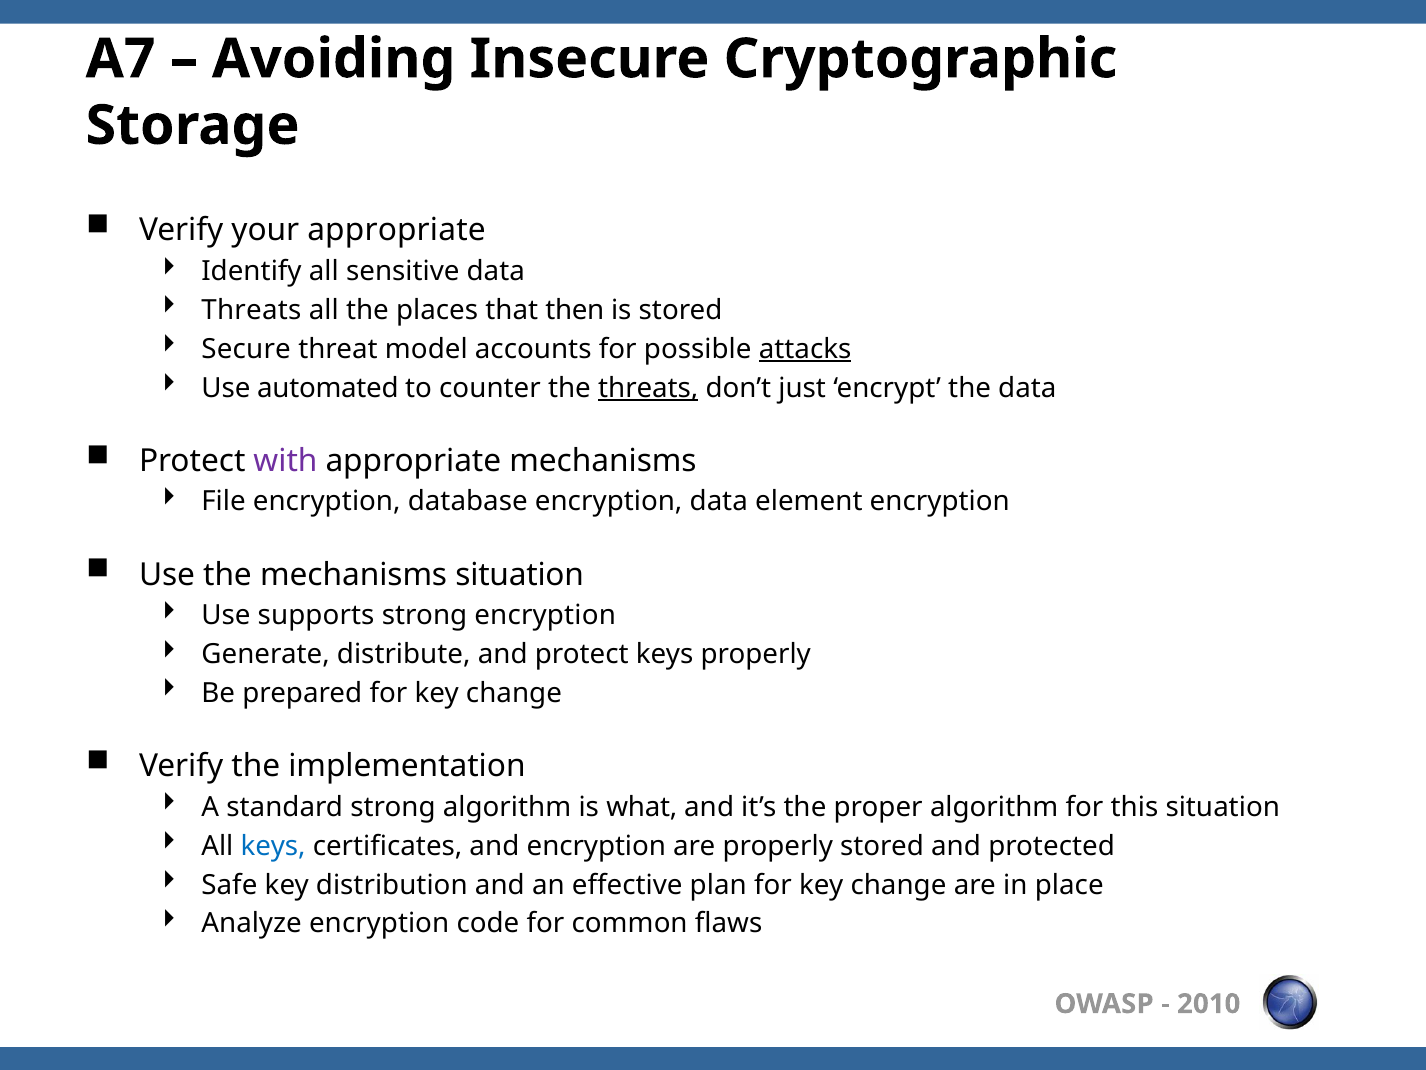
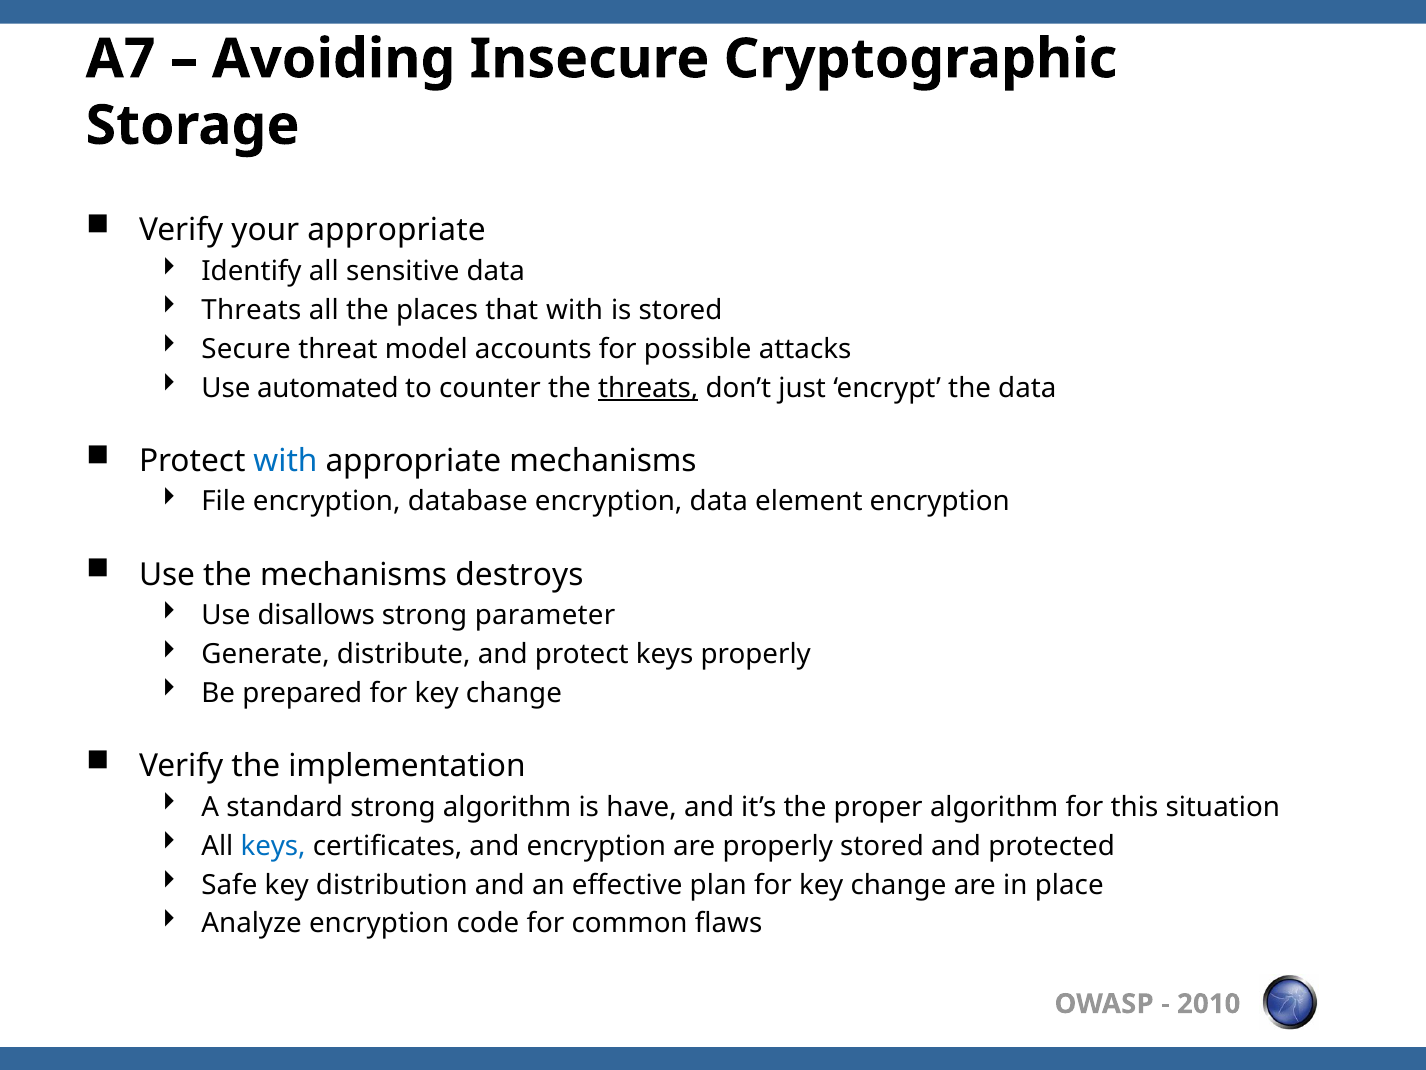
that then: then -> with
attacks underline: present -> none
with at (285, 461) colour: purple -> blue
mechanisms situation: situation -> destroys
supports: supports -> disallows
strong encryption: encryption -> parameter
what: what -> have
